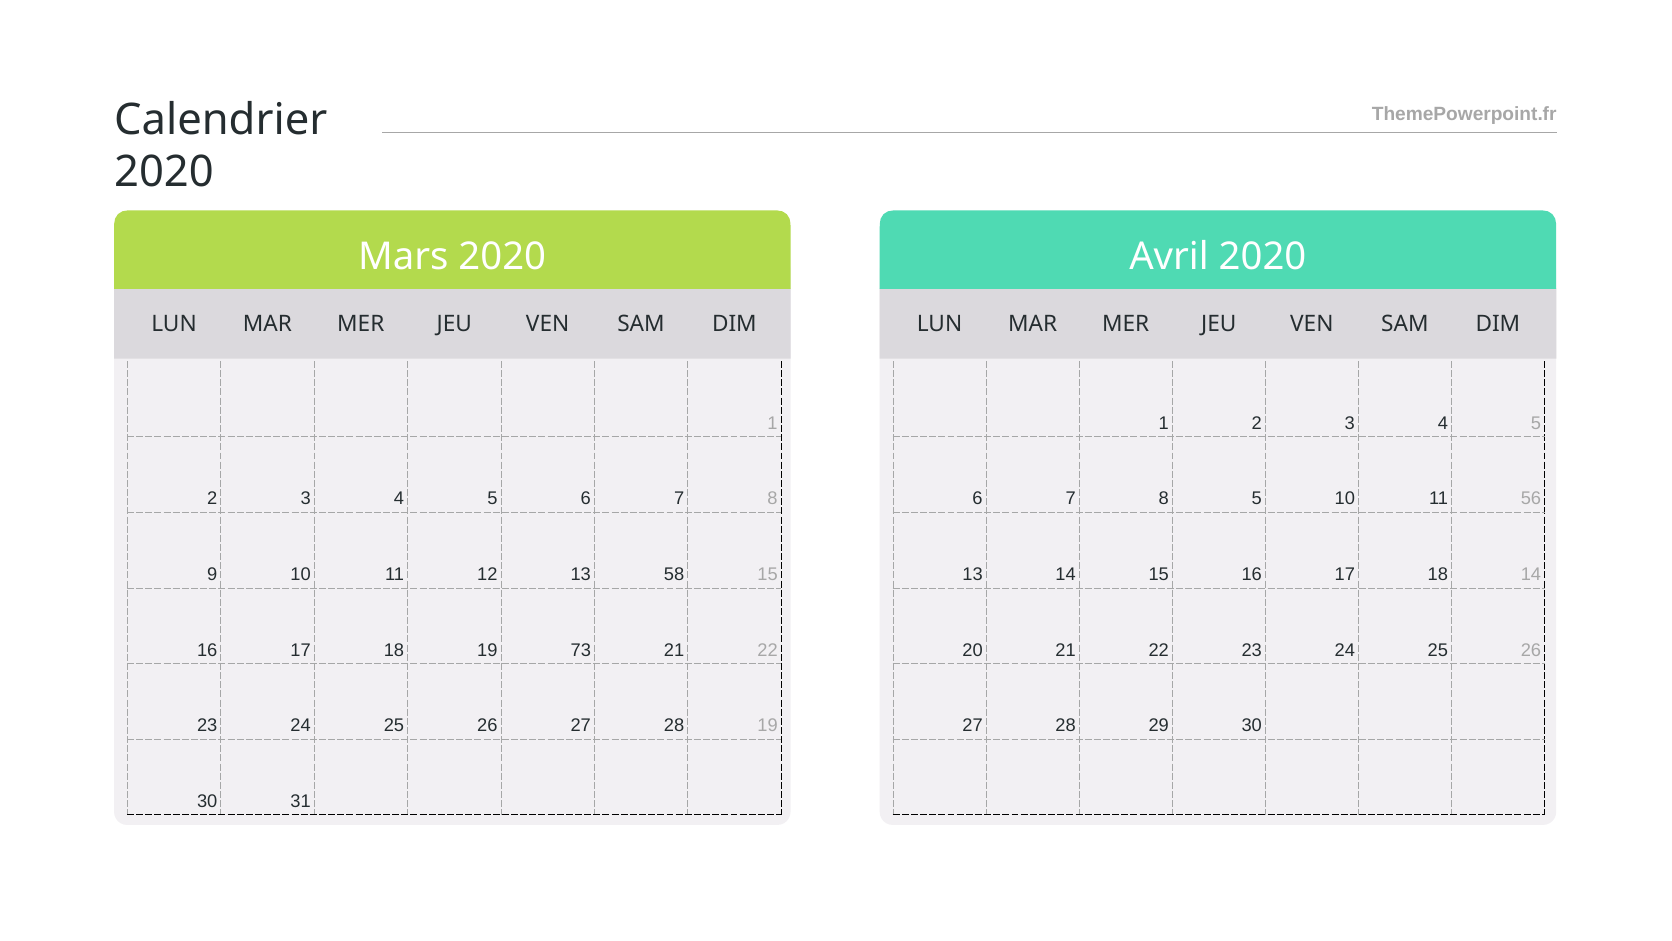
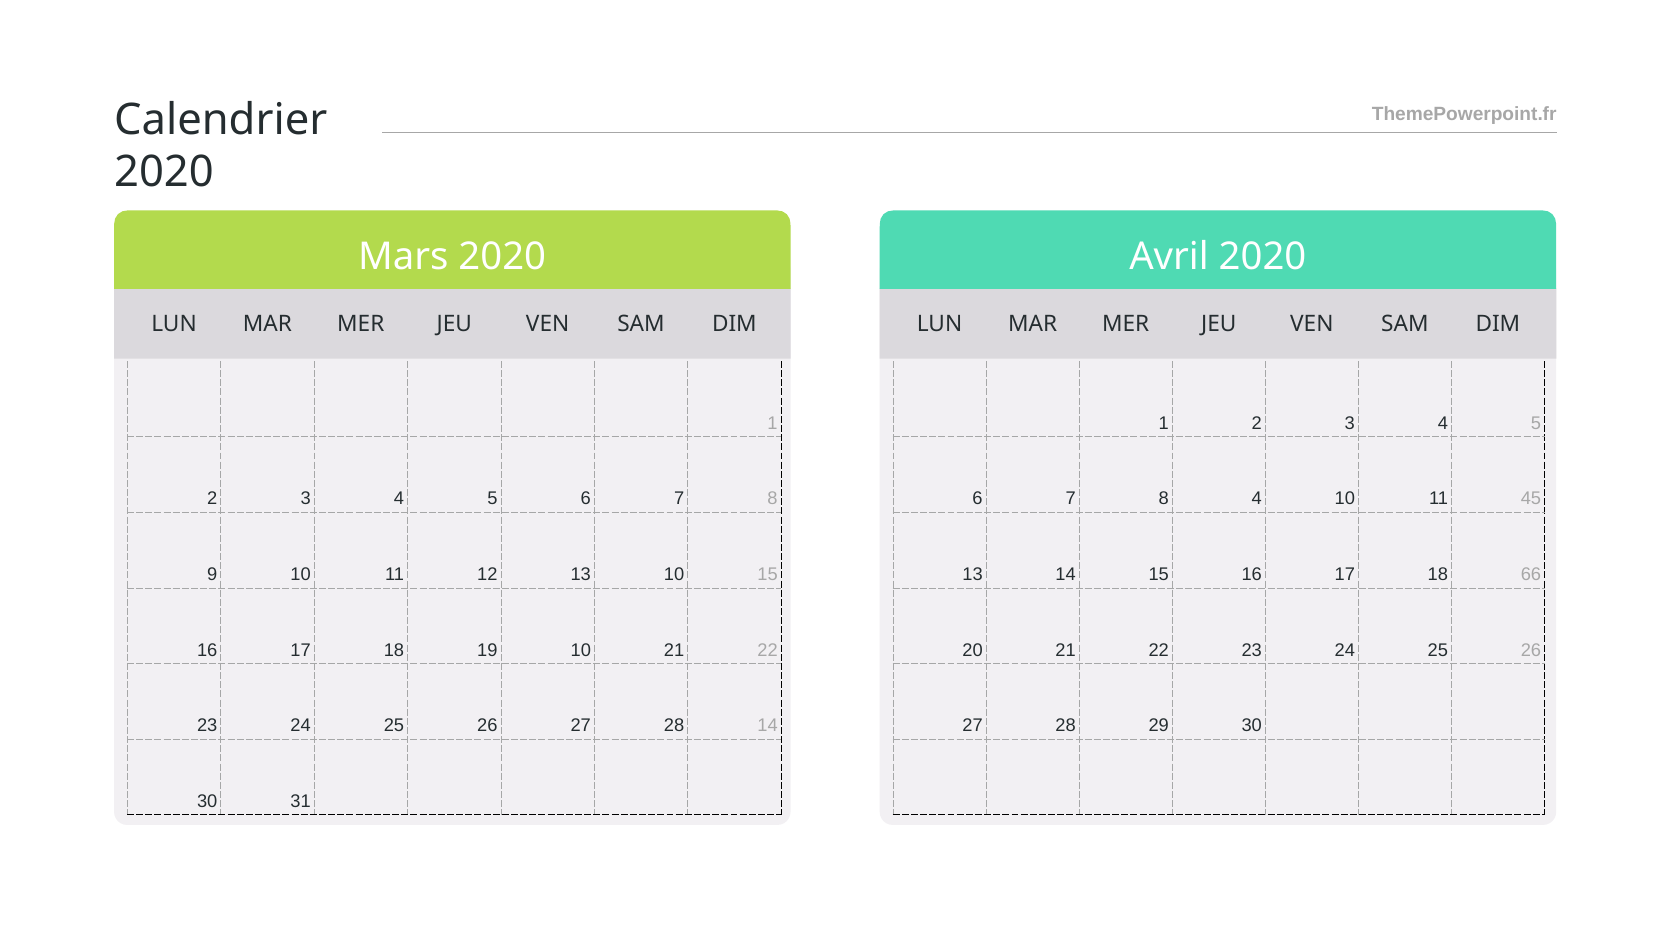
8 5: 5 -> 4
56: 56 -> 45
13 58: 58 -> 10
18 14: 14 -> 66
19 73: 73 -> 10
28 19: 19 -> 14
